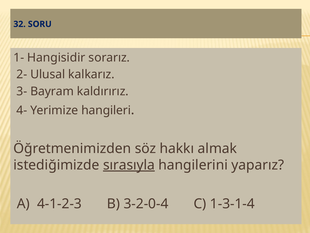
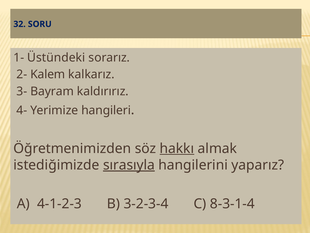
Hangisidir: Hangisidir -> Üstündeki
Ulusal: Ulusal -> Kalem
hakkı underline: none -> present
3-2-0-4: 3-2-0-4 -> 3-2-3-4
1-3-1-4: 1-3-1-4 -> 8-3-1-4
